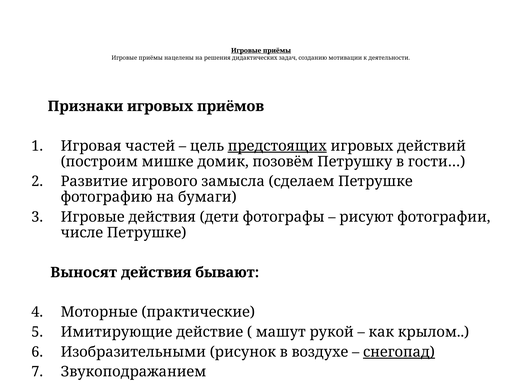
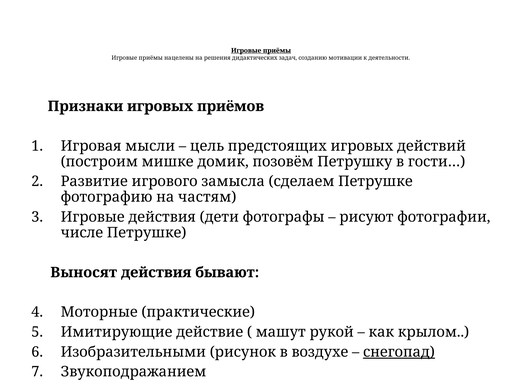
частей: частей -> мысли
предстоящих underline: present -> none
бумаги: бумаги -> частям
